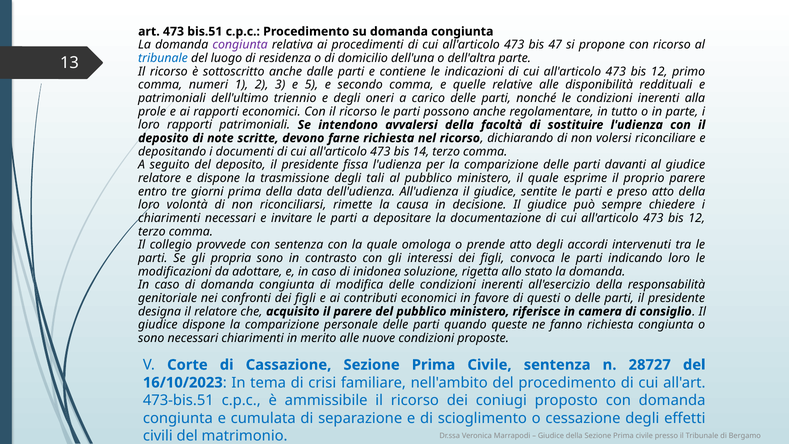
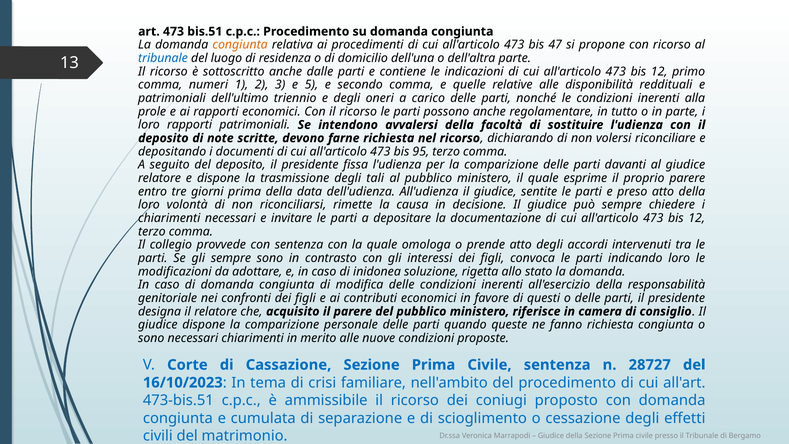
congiunta at (240, 45) colour: purple -> orange
14: 14 -> 95
gli propria: propria -> sempre
